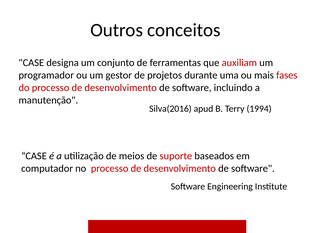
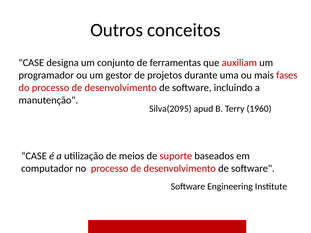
Silva(2016: Silva(2016 -> Silva(2095
1994: 1994 -> 1960
